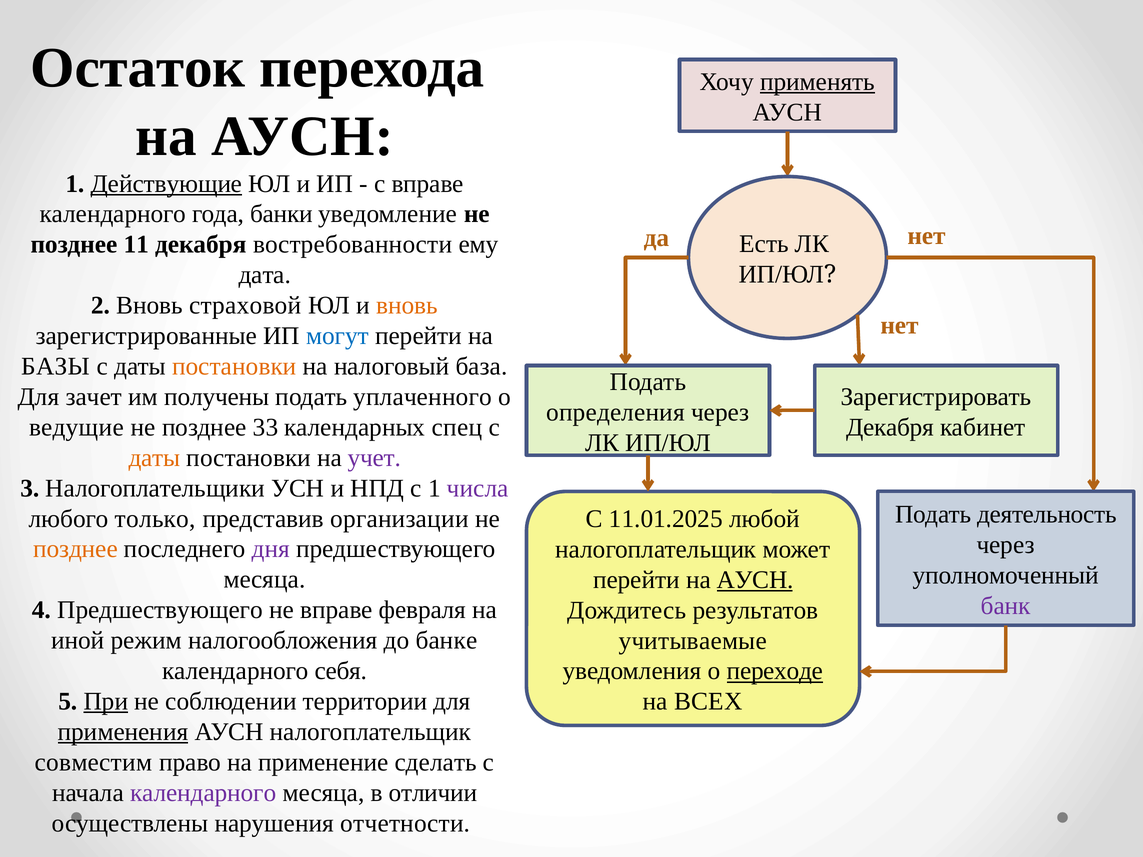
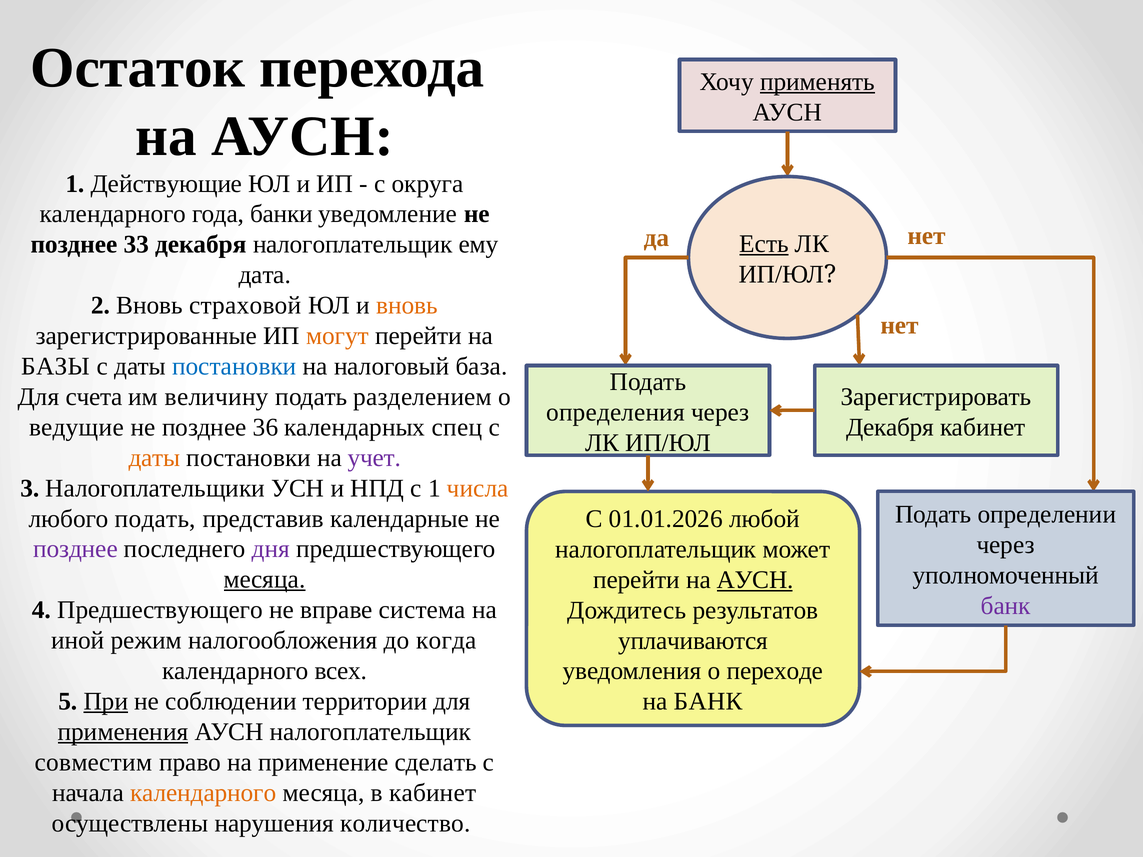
Действующие underline: present -> none
с вправе: вправе -> округа
Есть underline: none -> present
11: 11 -> 33
декабря востребованности: востребованности -> налогоплательщик
могут colour: blue -> orange
постановки at (234, 366) colour: orange -> blue
зачет: зачет -> счета
получены: получены -> величину
уплаченного: уплаченного -> разделением
33: 33 -> 36
числа colour: purple -> orange
деятельность: деятельность -> определении
любого только: только -> подать
организации: организации -> календарные
11.01.2025: 11.01.2025 -> 01.01.2026
позднее at (76, 549) colour: orange -> purple
месяца at (265, 580) underline: none -> present
февраля: февраля -> система
банке: банке -> когда
учитываемые: учитываемые -> уплачиваются
себя: себя -> всех
переходе underline: present -> none
на ВСЕХ: ВСЕХ -> БАНК
календарного at (203, 793) colour: purple -> orange
в отличии: отличии -> кабинет
отчетности: отчетности -> количество
